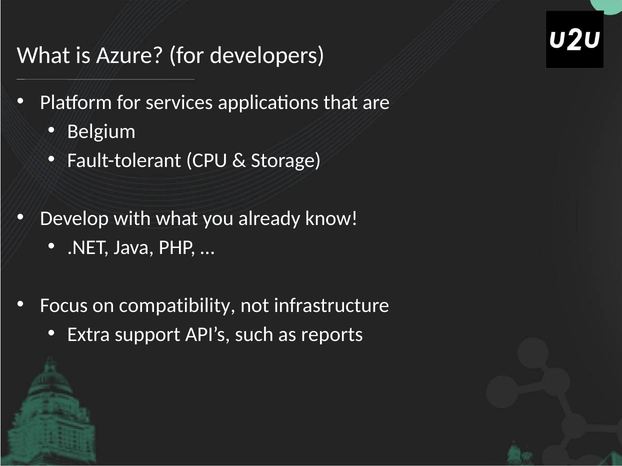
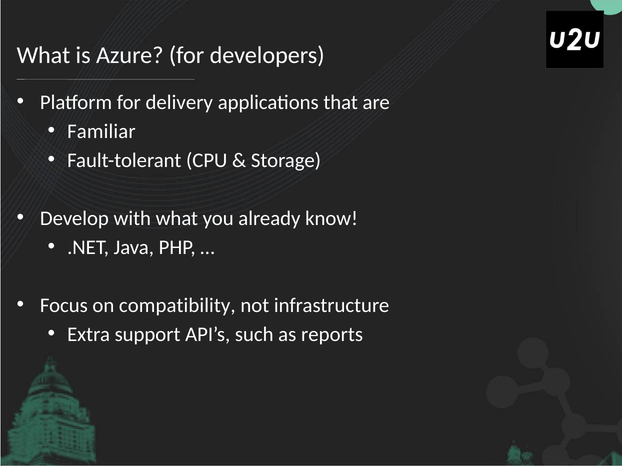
services: services -> delivery
Belgium: Belgium -> Familiar
